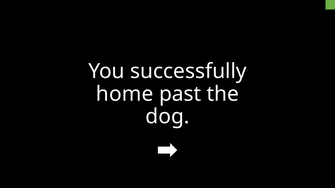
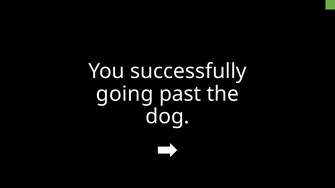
home: home -> going
